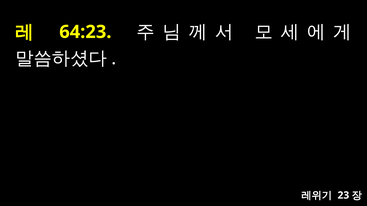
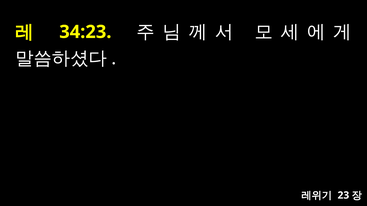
64:23: 64:23 -> 34:23
